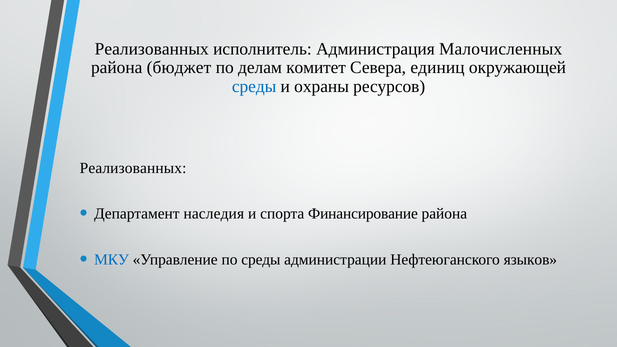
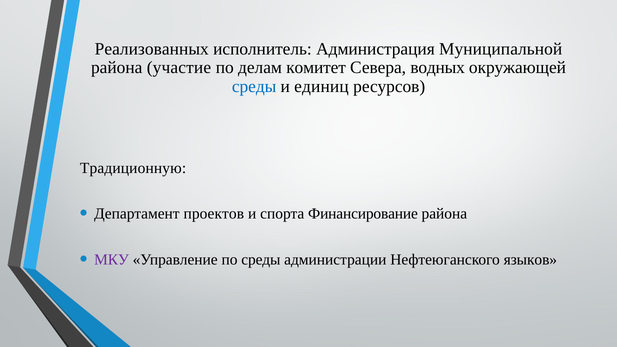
Малочисленных: Малочисленных -> Муниципальной
бюджет: бюджет -> участие
единиц: единиц -> водных
охраны: охраны -> единиц
Реализованных at (133, 168): Реализованных -> Традиционную
наследия: наследия -> проектов
МКУ colour: blue -> purple
